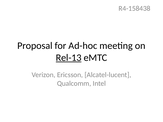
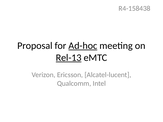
Ad-hoc underline: none -> present
